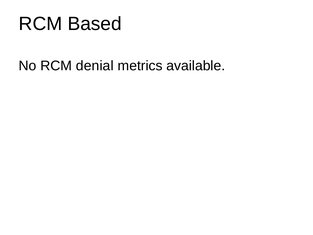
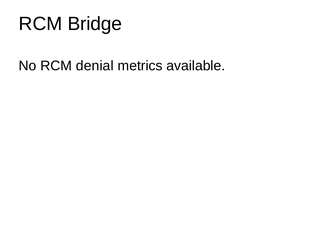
Based: Based -> Bridge
